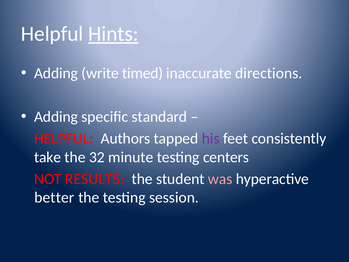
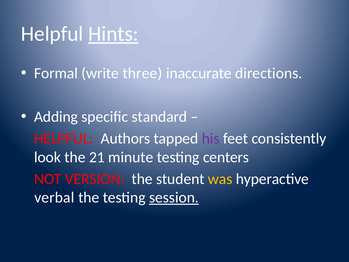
Adding at (56, 73): Adding -> Formal
timed: timed -> three
take: take -> look
32: 32 -> 21
RESULTS: RESULTS -> VERSION
was colour: pink -> yellow
better: better -> verbal
session underline: none -> present
